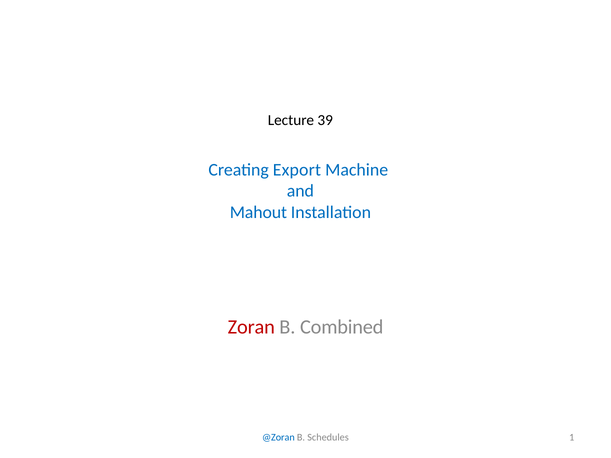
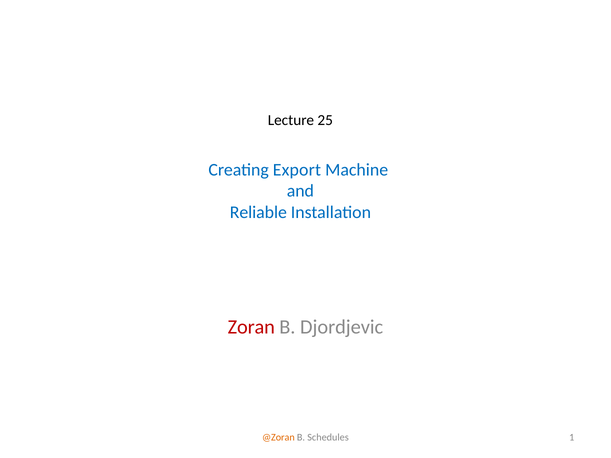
39: 39 -> 25
Mahout: Mahout -> Reliable
Combined: Combined -> Djordjevic
@Zoran colour: blue -> orange
